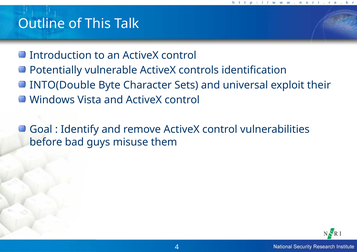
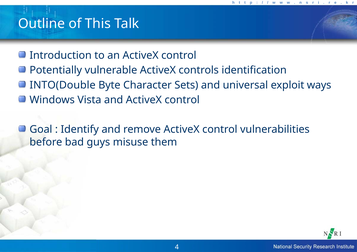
their: their -> ways
